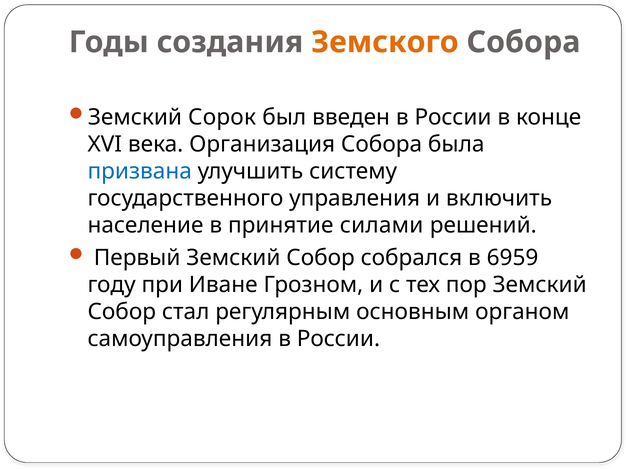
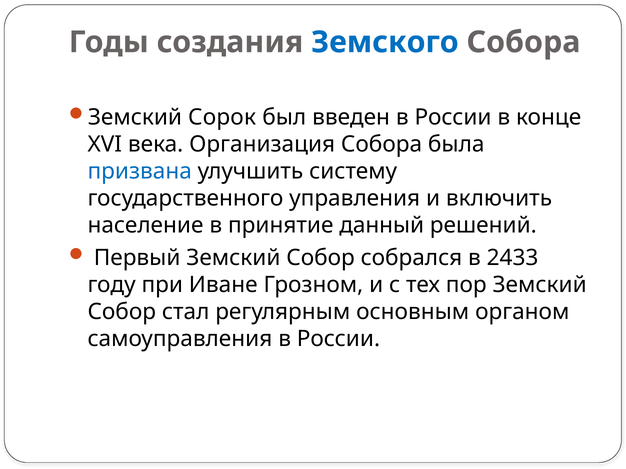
Земского colour: orange -> blue
силами: силами -> данный
6959: 6959 -> 2433
